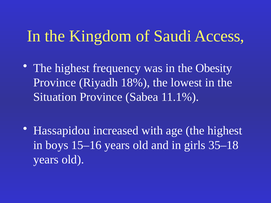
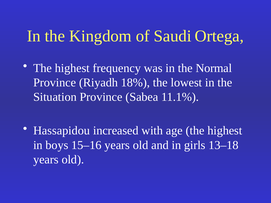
Access: Access -> Ortega
Obesity: Obesity -> Normal
35–18: 35–18 -> 13–18
